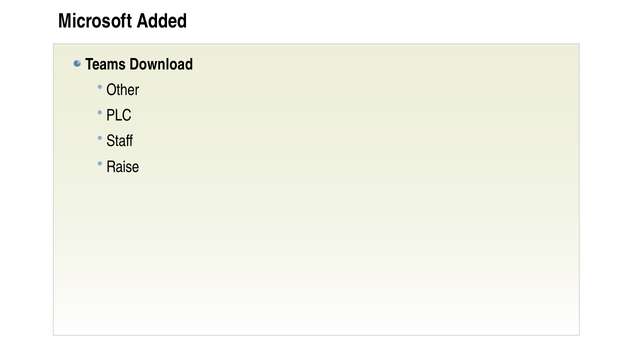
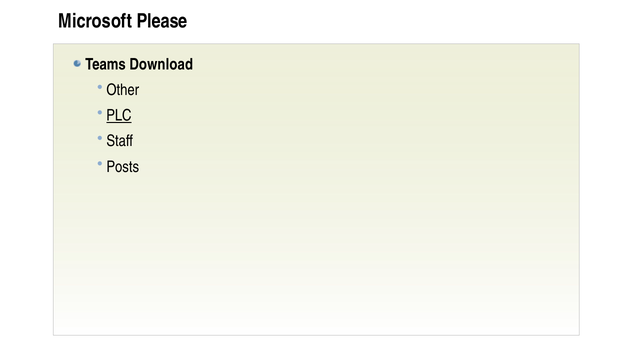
Added: Added -> Please
PLC underline: none -> present
Raise: Raise -> Posts
